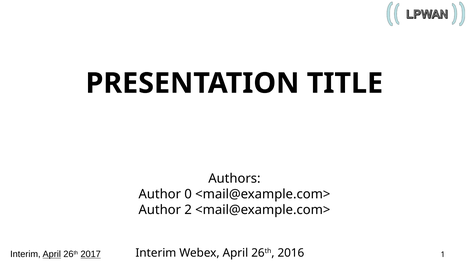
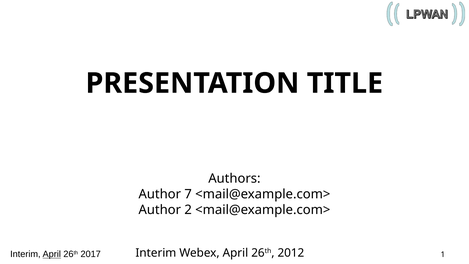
0: 0 -> 7
2016: 2016 -> 2012
2017 underline: present -> none
